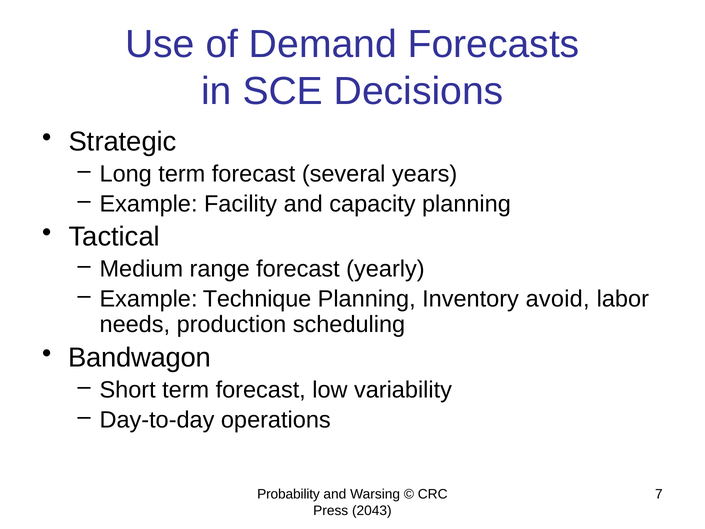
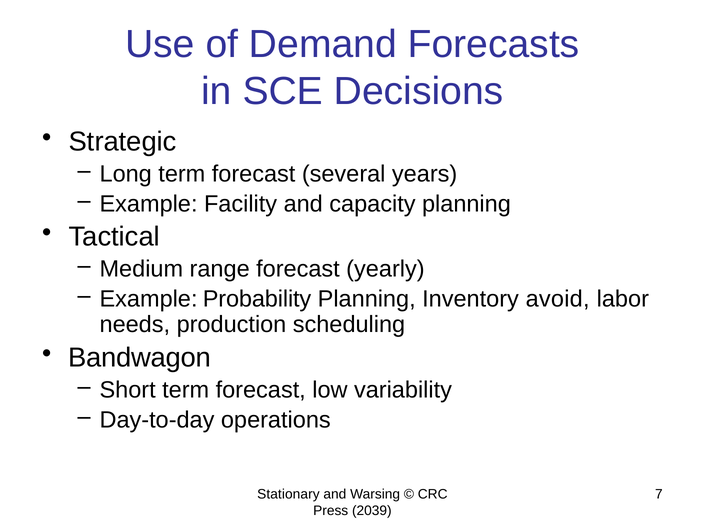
Technique: Technique -> Probability
Probability: Probability -> Stationary
2043: 2043 -> 2039
